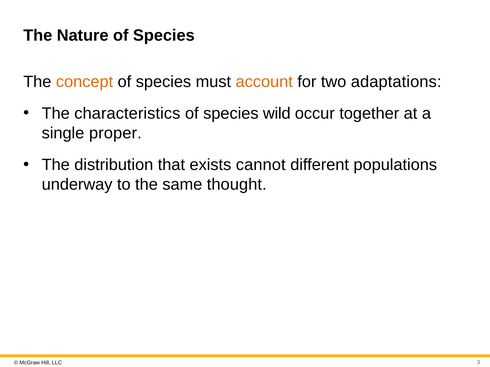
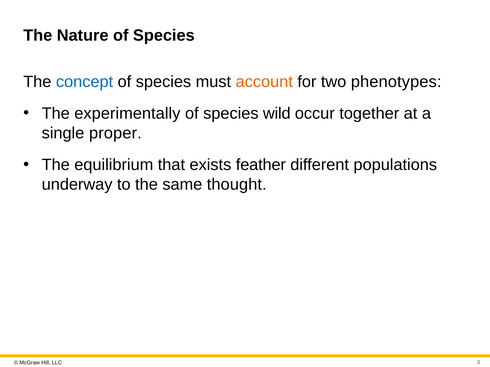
concept colour: orange -> blue
adaptations: adaptations -> phenotypes
characteristics: characteristics -> experimentally
distribution: distribution -> equilibrium
cannot: cannot -> feather
